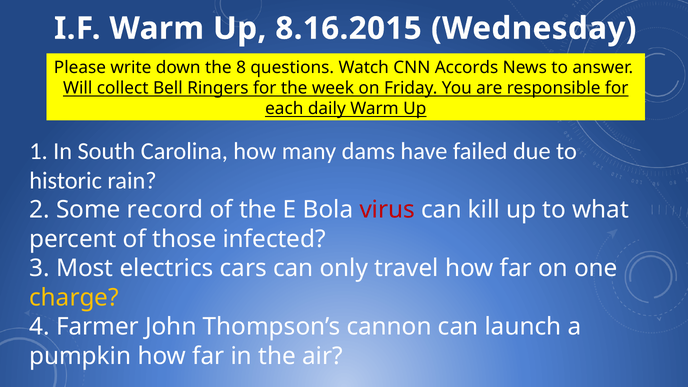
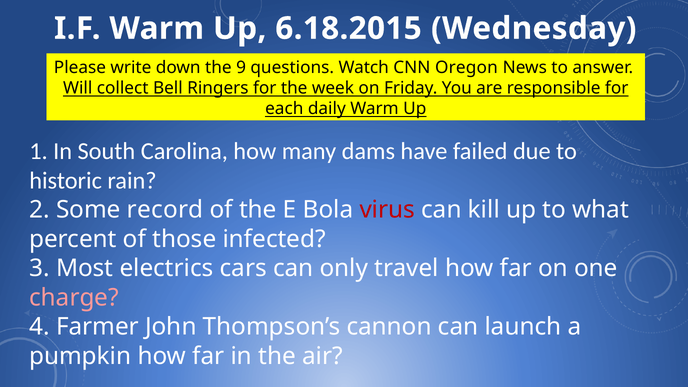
8.16.2015: 8.16.2015 -> 6.18.2015
8: 8 -> 9
Accords: Accords -> Oregon
charge colour: yellow -> pink
